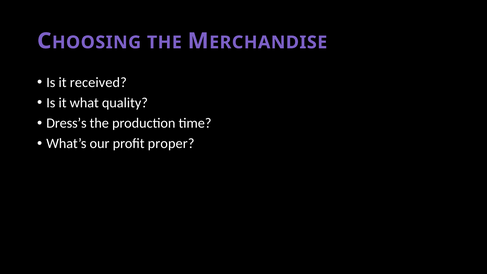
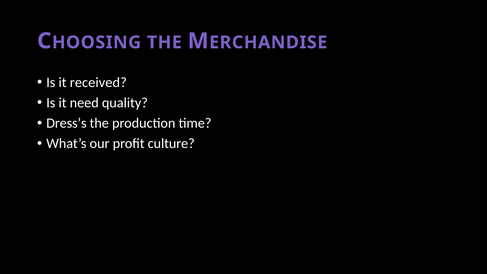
what: what -> need
proper: proper -> culture
